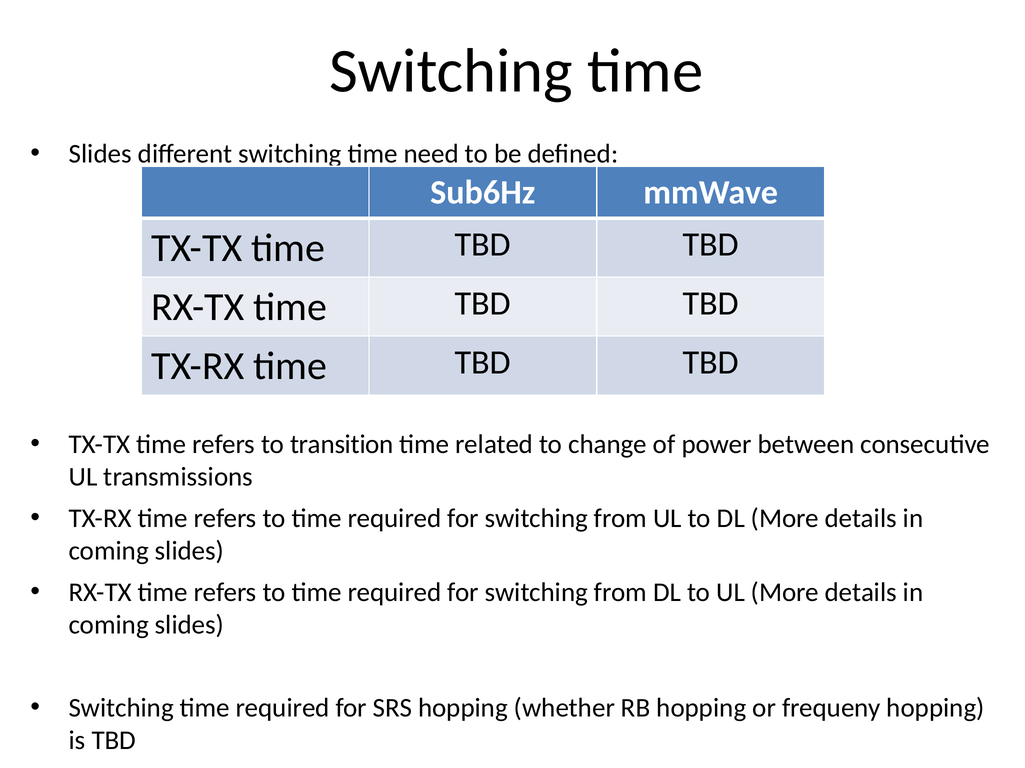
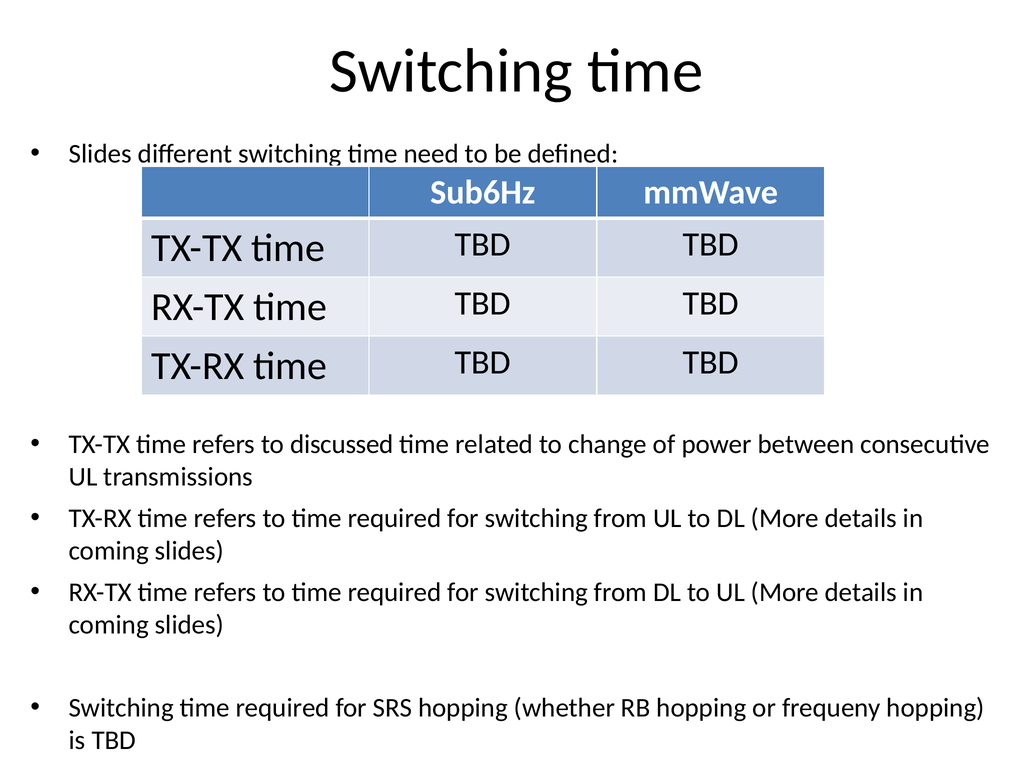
transition: transition -> discussed
